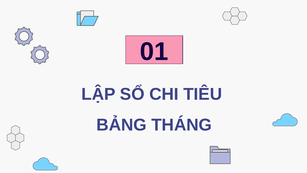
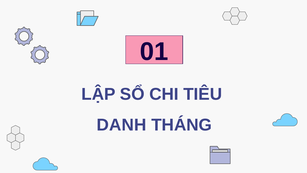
BẢNG: BẢNG -> DANH
